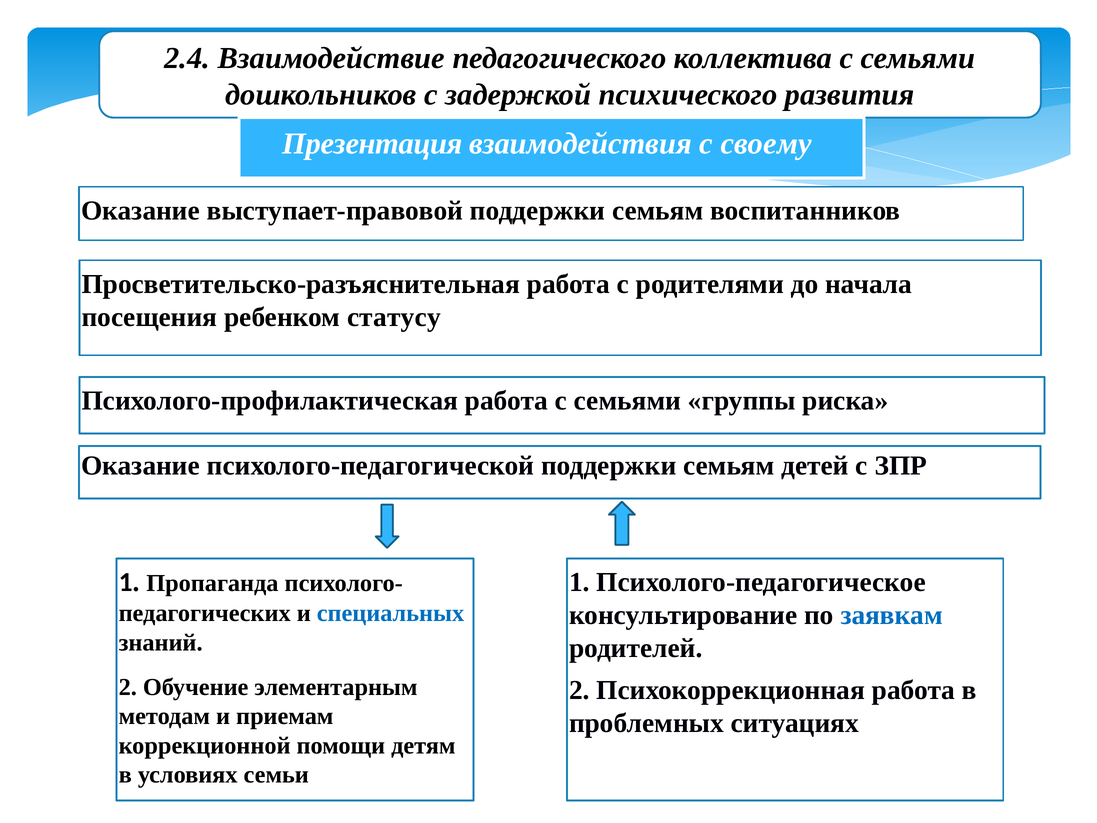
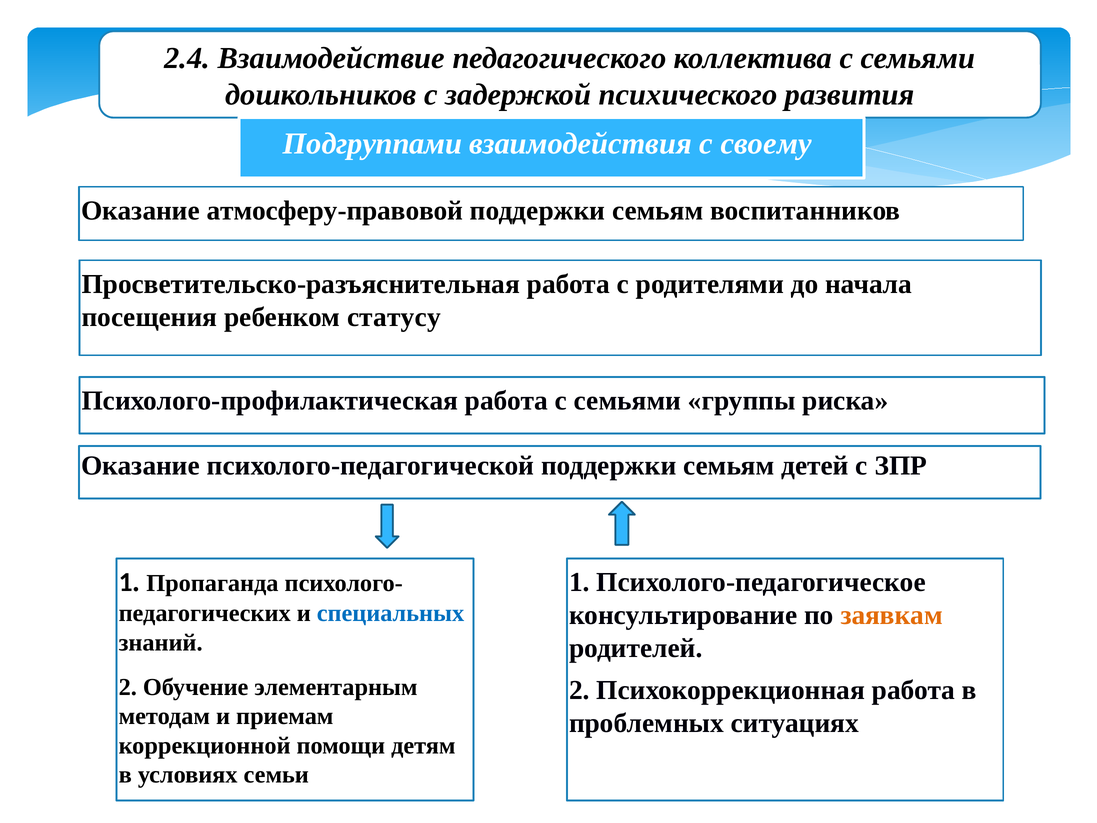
Презентация: Презентация -> Подгруппами
выступает-правовой: выступает-правовой -> атмосферу-правовой
заявкам colour: blue -> orange
